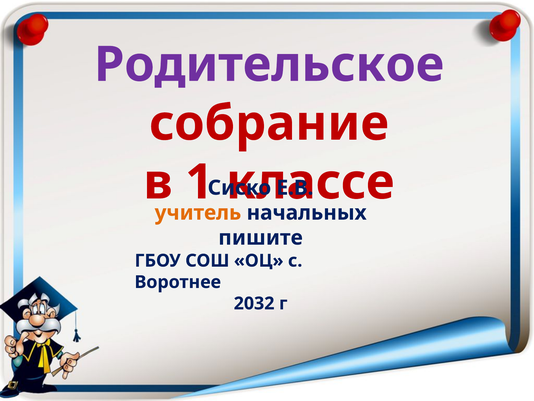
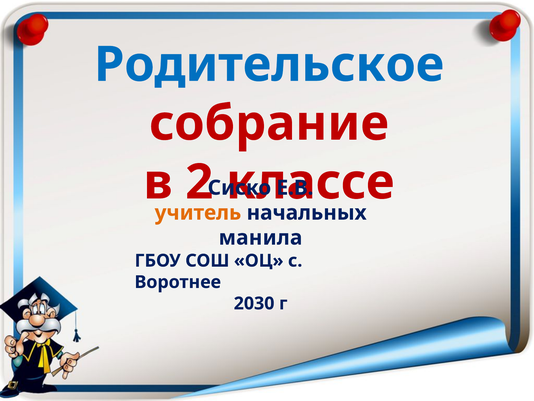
Родительское colour: purple -> blue
1: 1 -> 2
пишите: пишите -> манила
2032: 2032 -> 2030
